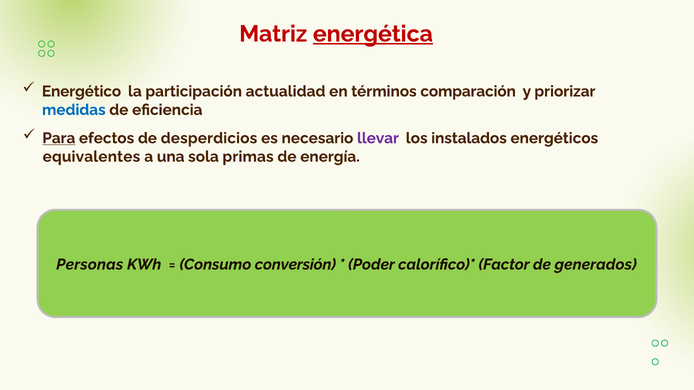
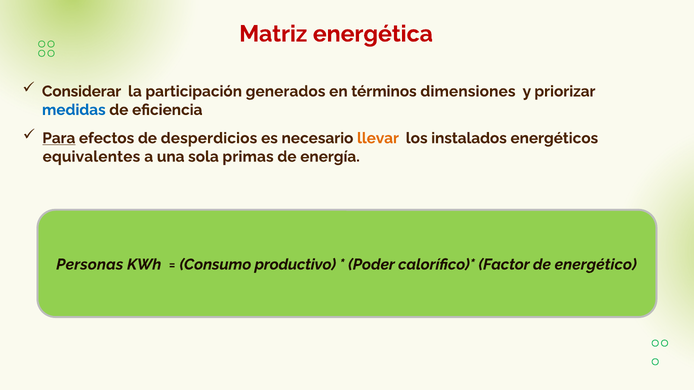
energética underline: present -> none
Energético: Energético -> Considerar
actualidad: actualidad -> generados
comparación: comparación -> dimensiones
llevar colour: purple -> orange
conversión: conversión -> productivo
generados: generados -> energético
